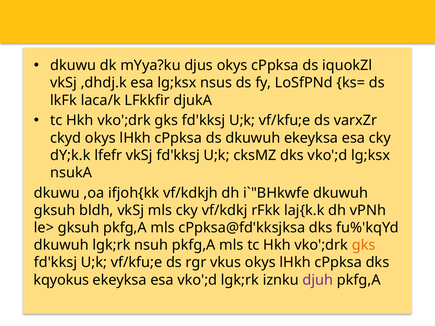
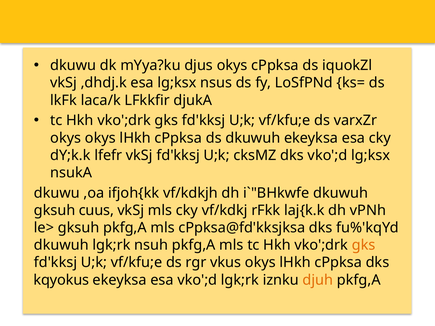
ckyd at (66, 138): ckyd -> okys
bldh: bldh -> cuus
djuh colour: purple -> orange
